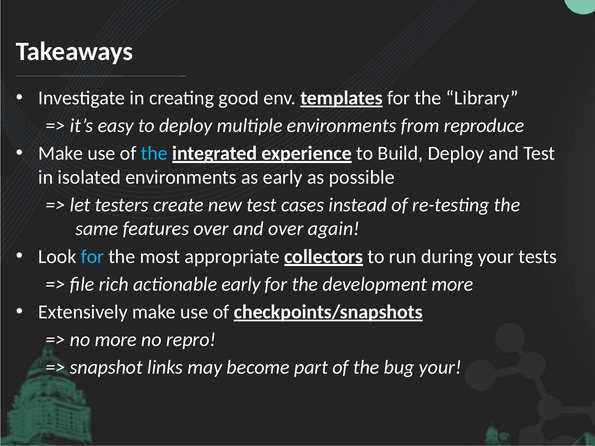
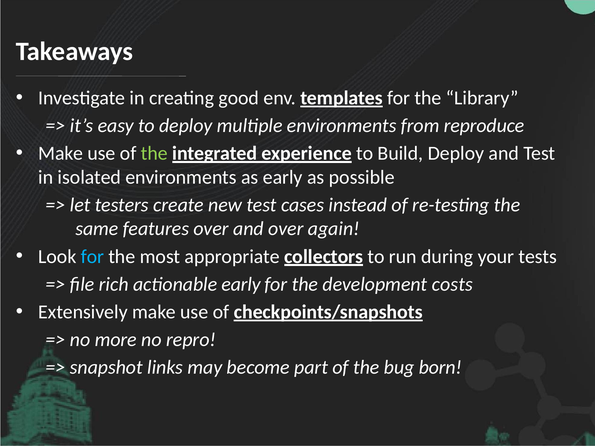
the at (154, 153) colour: light blue -> light green
development more: more -> costs
bug your: your -> born
